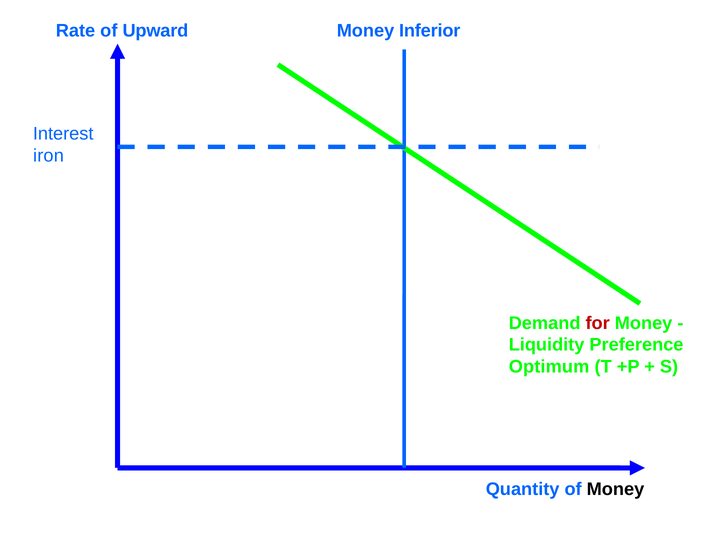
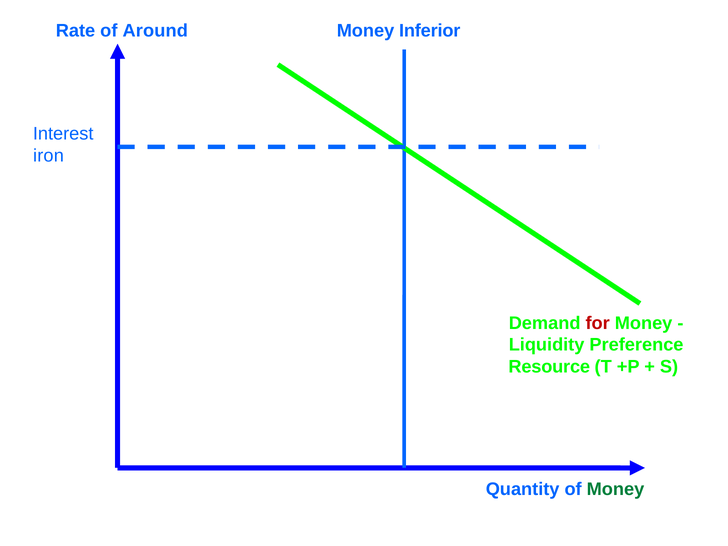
Upward: Upward -> Around
Optimum: Optimum -> Resource
Money at (615, 489) colour: black -> green
